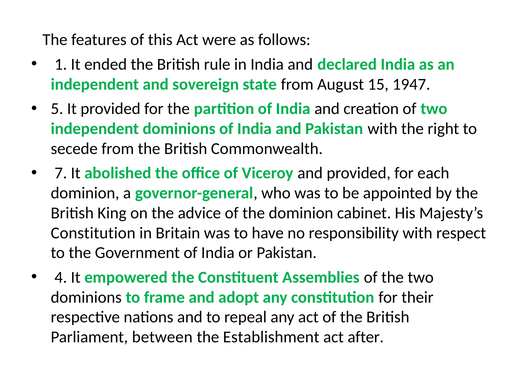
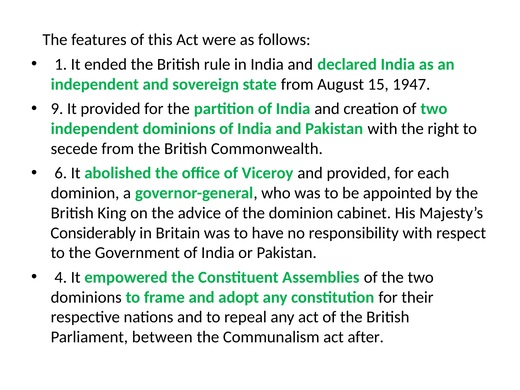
5: 5 -> 9
7: 7 -> 6
Constitution at (93, 233): Constitution -> Considerably
Establishment: Establishment -> Communalism
